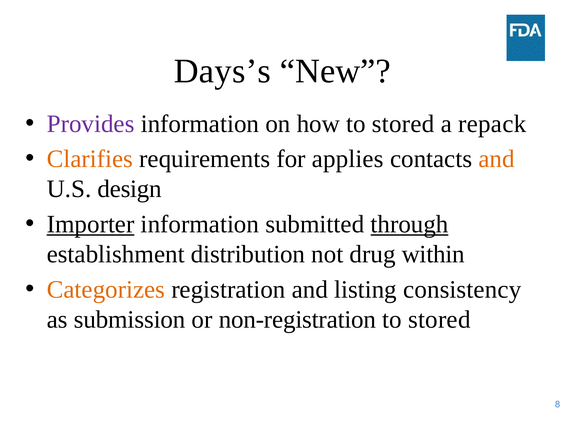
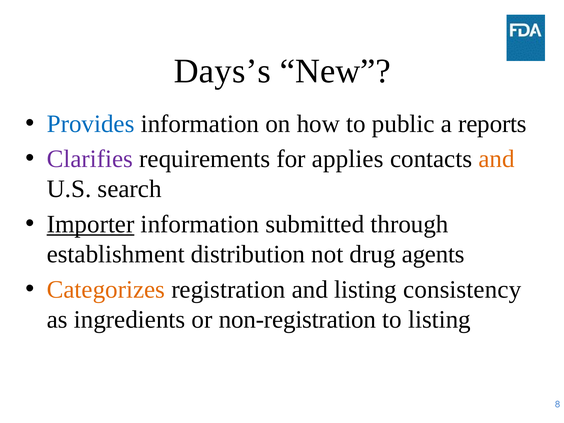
Provides colour: purple -> blue
how to stored: stored -> public
repack: repack -> reports
Clarifies colour: orange -> purple
design: design -> search
through underline: present -> none
within: within -> agents
submission: submission -> ingredients
stored at (439, 320): stored -> listing
